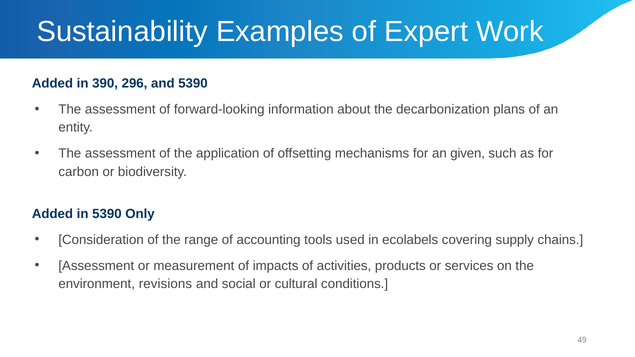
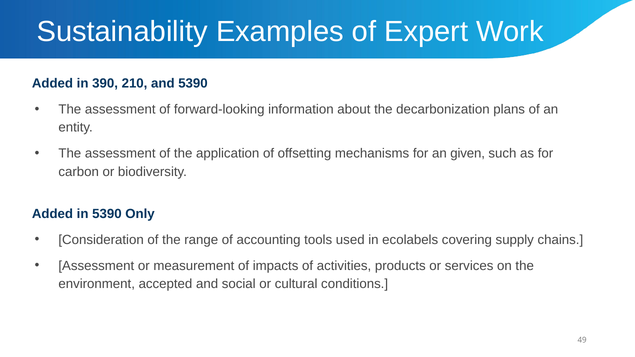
296: 296 -> 210
revisions: revisions -> accepted
